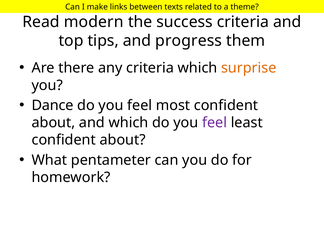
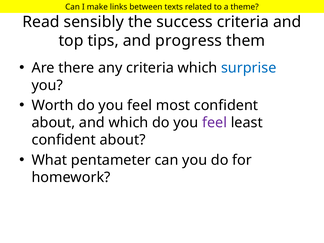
modern: modern -> sensibly
surprise colour: orange -> blue
Dance: Dance -> Worth
